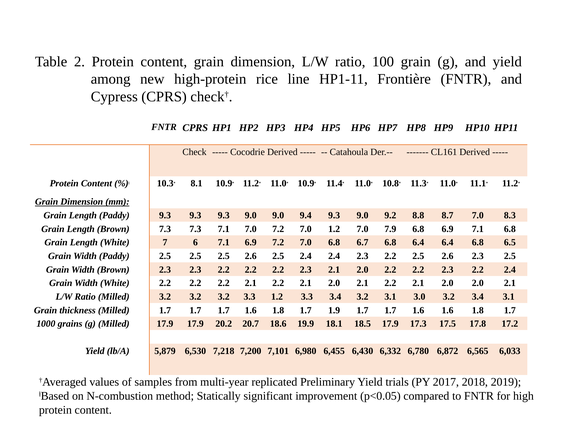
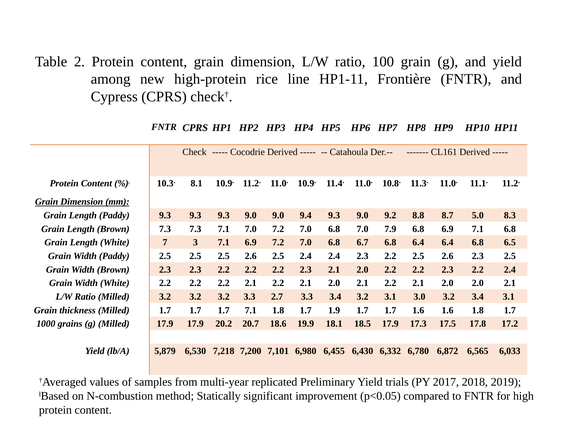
8.7 7.0: 7.0 -> 5.0
7.0 7.2 7.0 1.2: 1.2 -> 6.8
6: 6 -> 3
3.3 1.2: 1.2 -> 2.7
1.7 1.7 1.7 1.6: 1.6 -> 7.1
